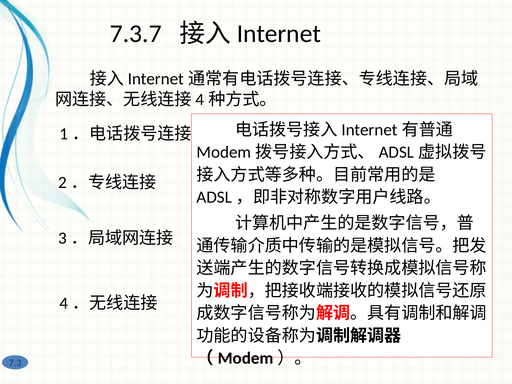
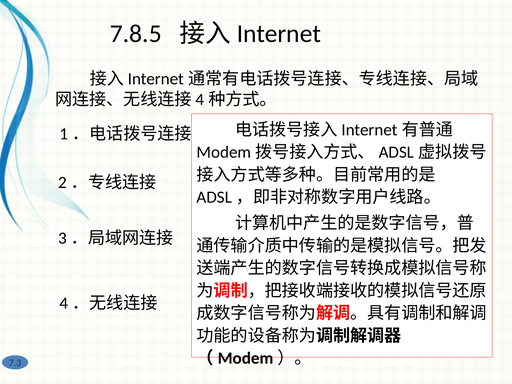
7.3.7: 7.3.7 -> 7.8.5
